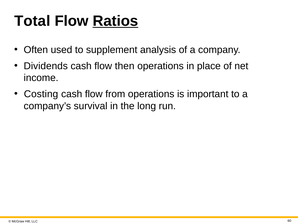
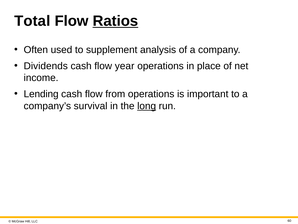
then: then -> year
Costing: Costing -> Lending
long underline: none -> present
